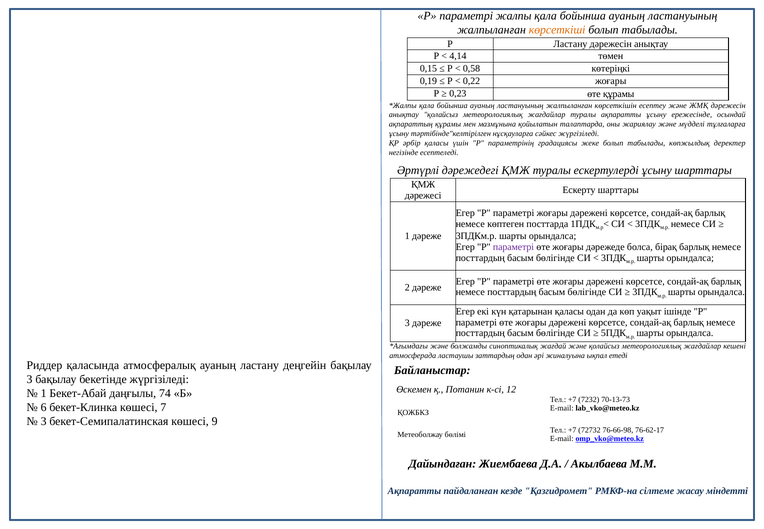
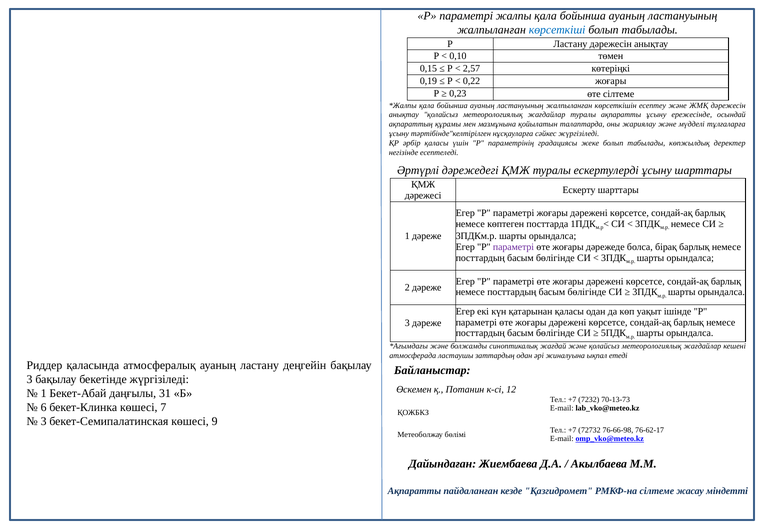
көрсеткіші colour: orange -> blue
4,14: 4,14 -> 0,10
0,58: 0,58 -> 2,57
өте құрамы: құрамы -> сілтеме
74: 74 -> 31
